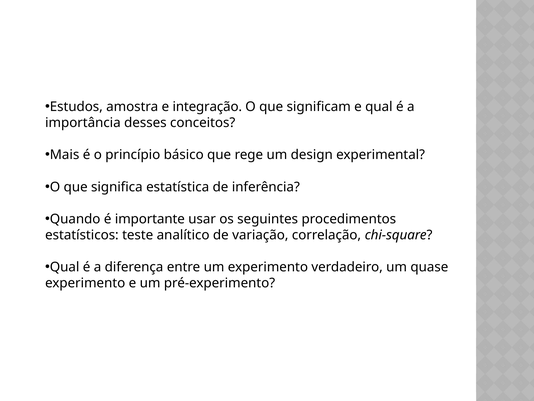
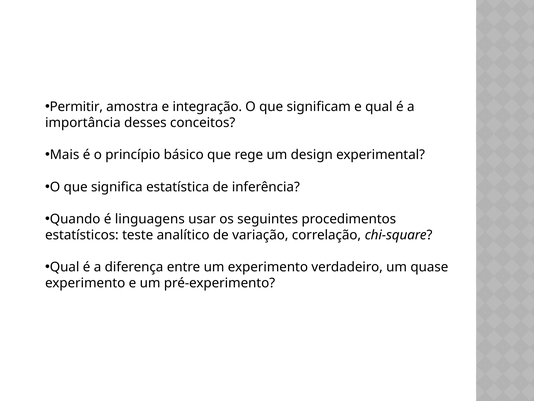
Estudos: Estudos -> Permitir
importante: importante -> linguagens
